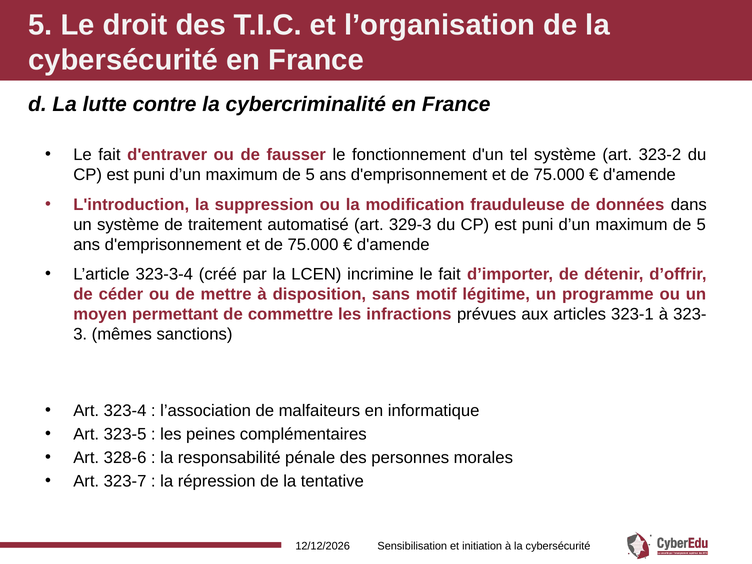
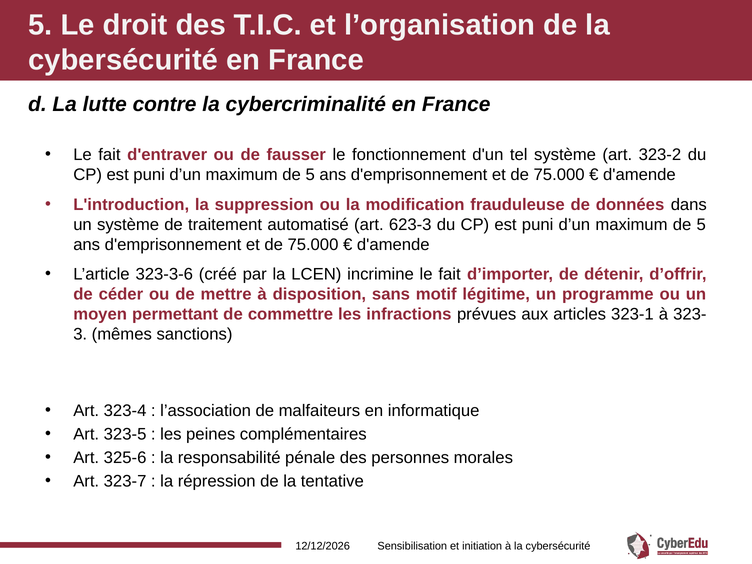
329-3: 329-3 -> 623-3
323-3-4: 323-3-4 -> 323-3-6
328-6: 328-6 -> 325-6
